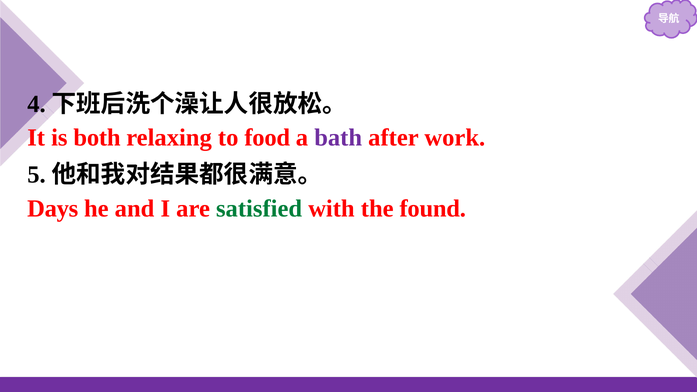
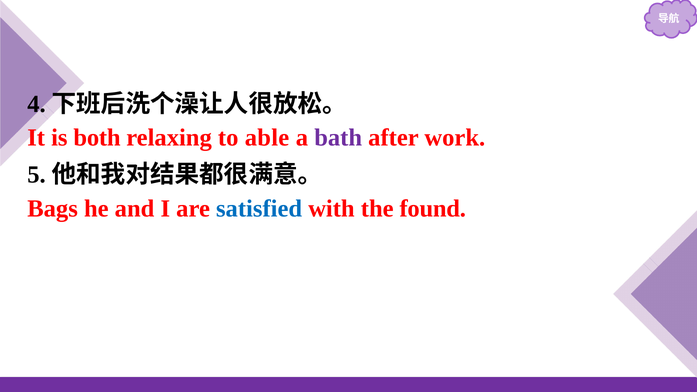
food: food -> able
Days: Days -> Bags
satisfied colour: green -> blue
